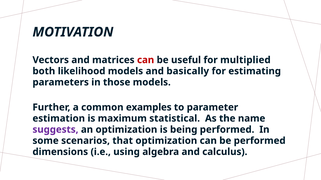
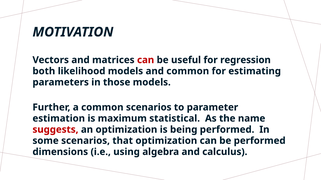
multiplied: multiplied -> regression
and basically: basically -> common
common examples: examples -> scenarios
suggests colour: purple -> red
